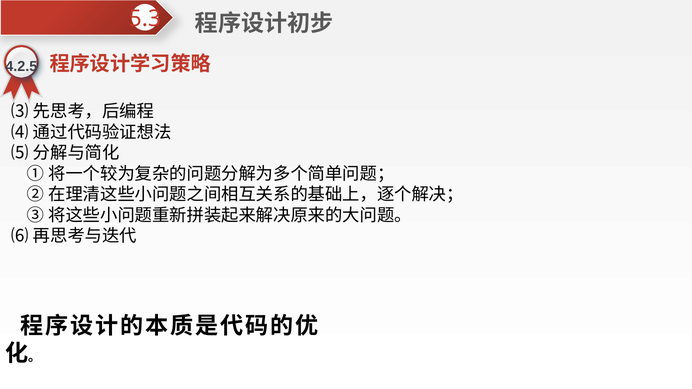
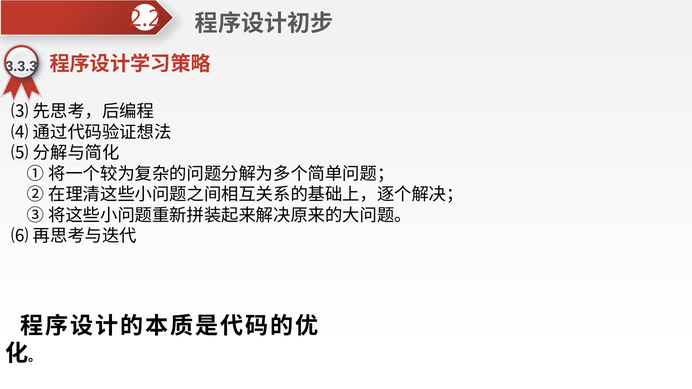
5.3: 5.3 -> 2.2
4.2.5: 4.2.5 -> 3.3.3
